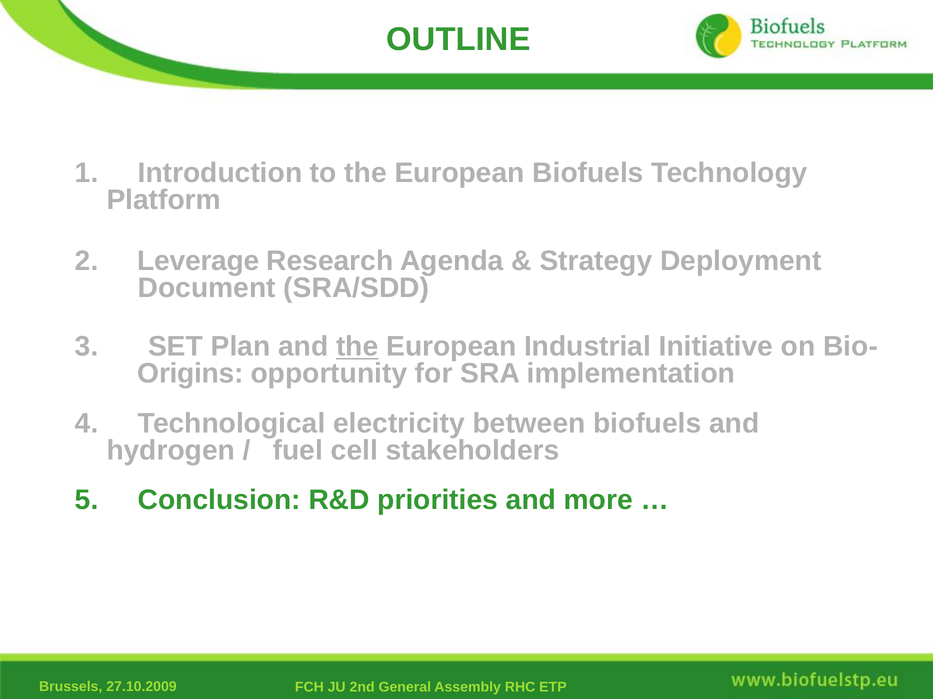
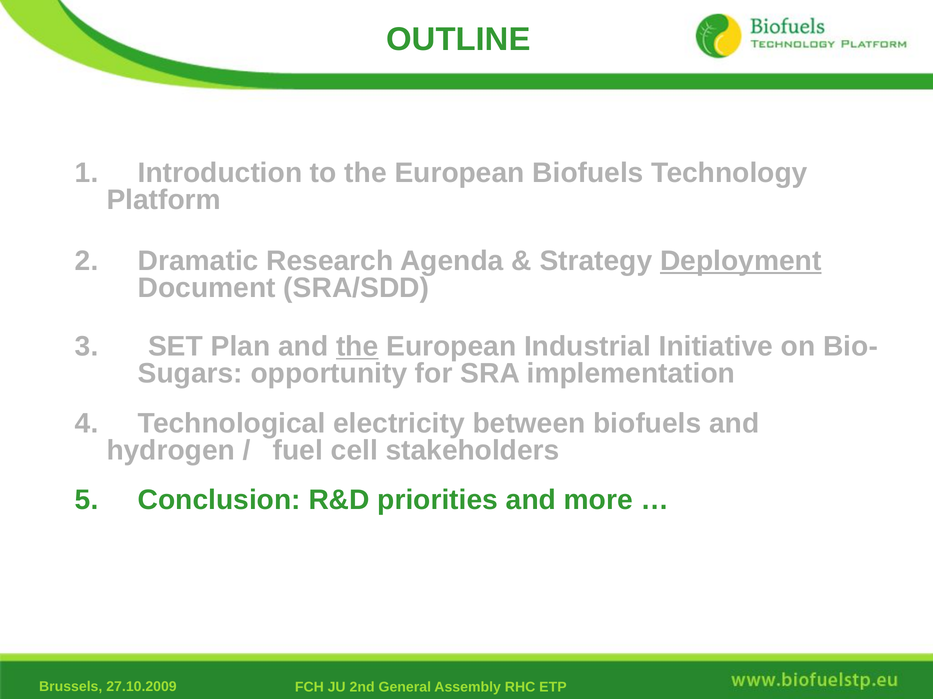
Leverage: Leverage -> Dramatic
Deployment underline: none -> present
Origins: Origins -> Sugars
